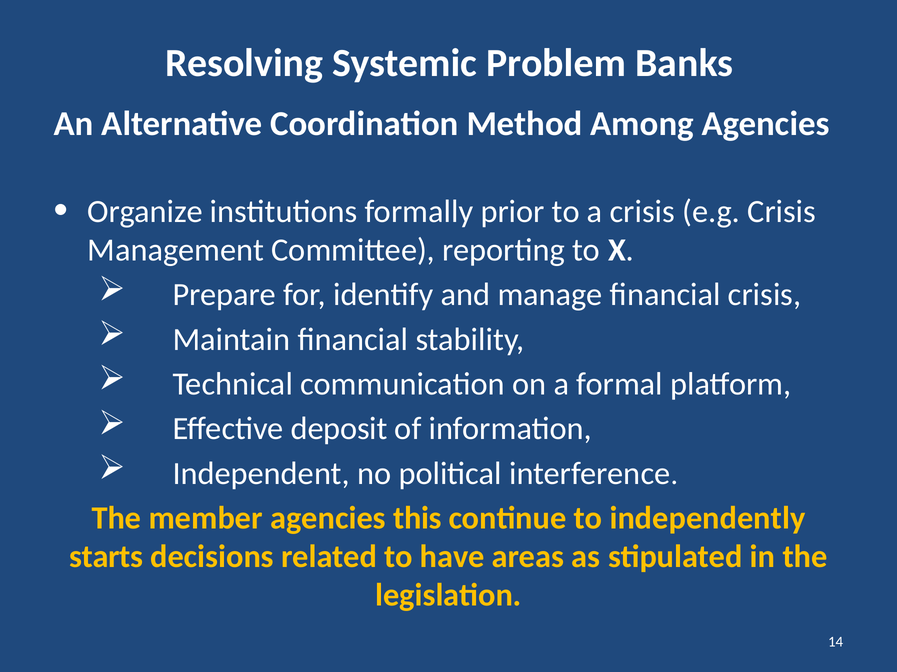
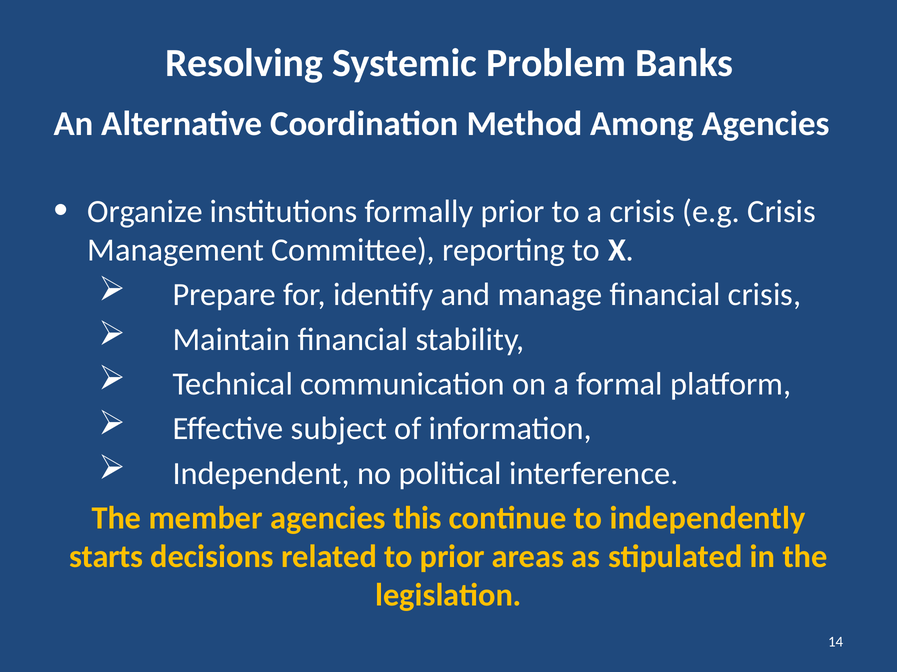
deposit: deposit -> subject
to have: have -> prior
